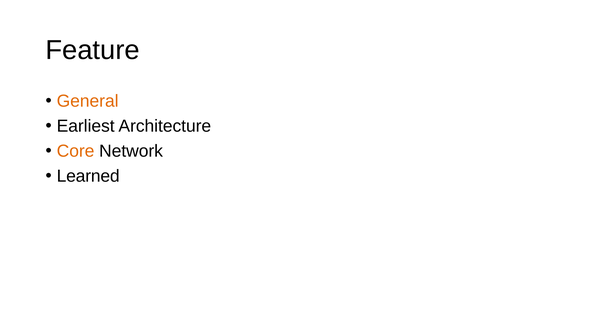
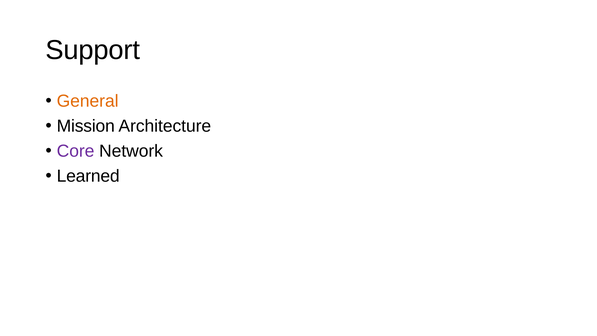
Feature: Feature -> Support
Earliest: Earliest -> Mission
Core colour: orange -> purple
